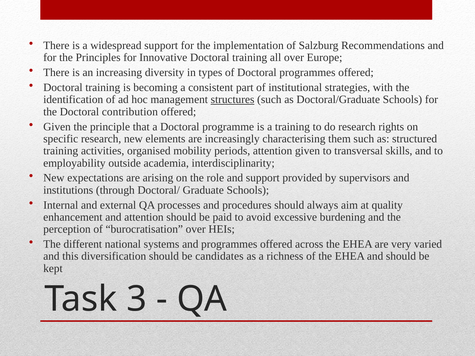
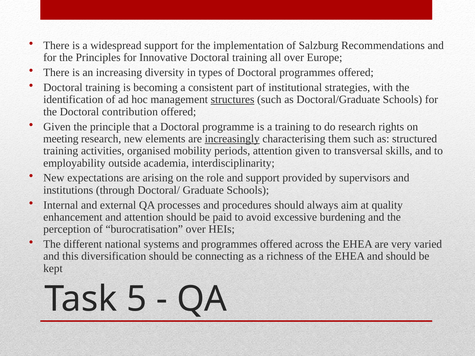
specific: specific -> meeting
increasingly underline: none -> present
candidates: candidates -> connecting
3: 3 -> 5
